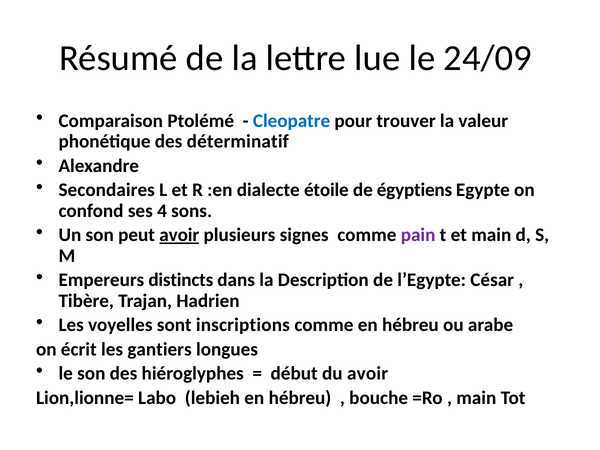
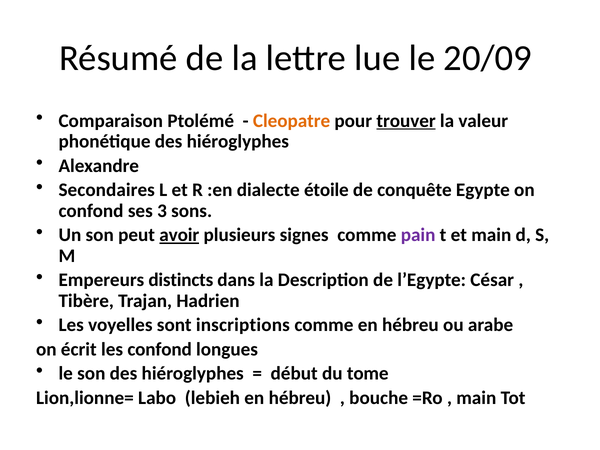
24/09: 24/09 -> 20/09
Cleopatre colour: blue -> orange
trouver underline: none -> present
phonétique des déterminatif: déterminatif -> hiéroglyphes
égyptiens: égyptiens -> conquête
4: 4 -> 3
les gantiers: gantiers -> confond
du avoir: avoir -> tome
